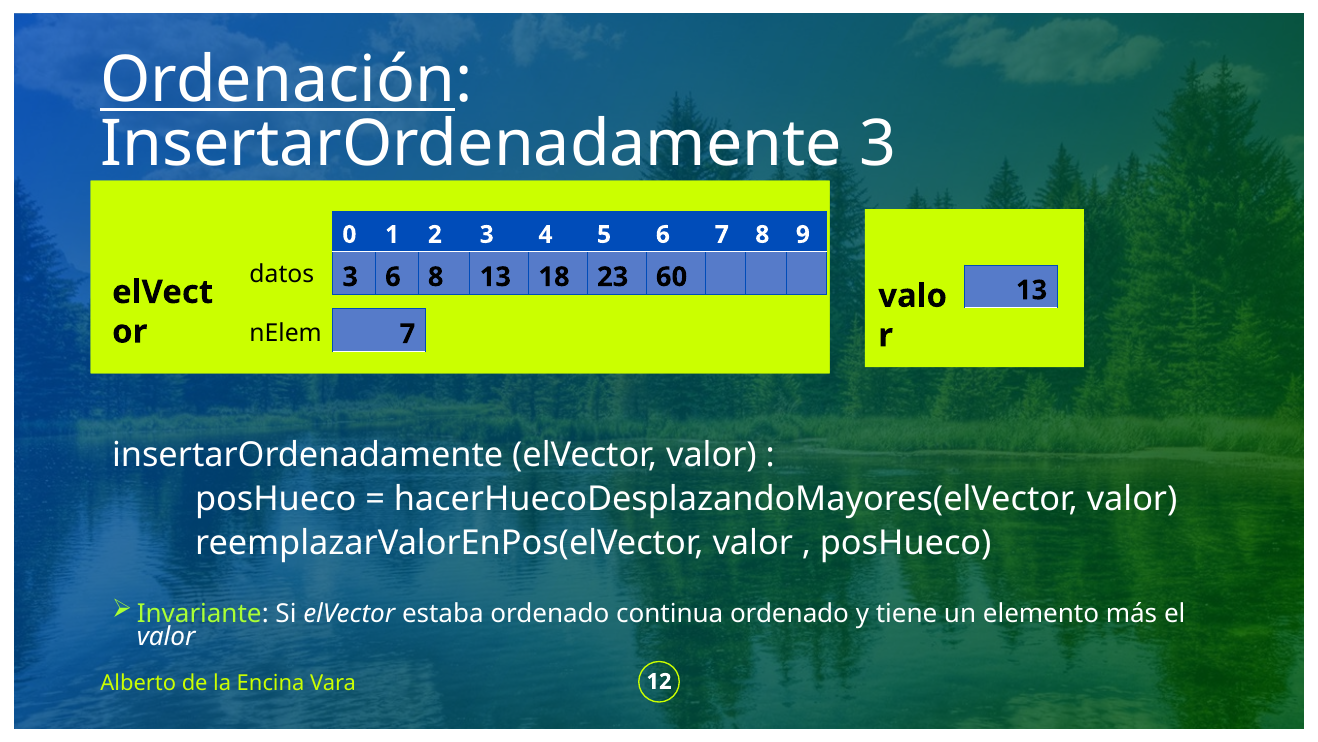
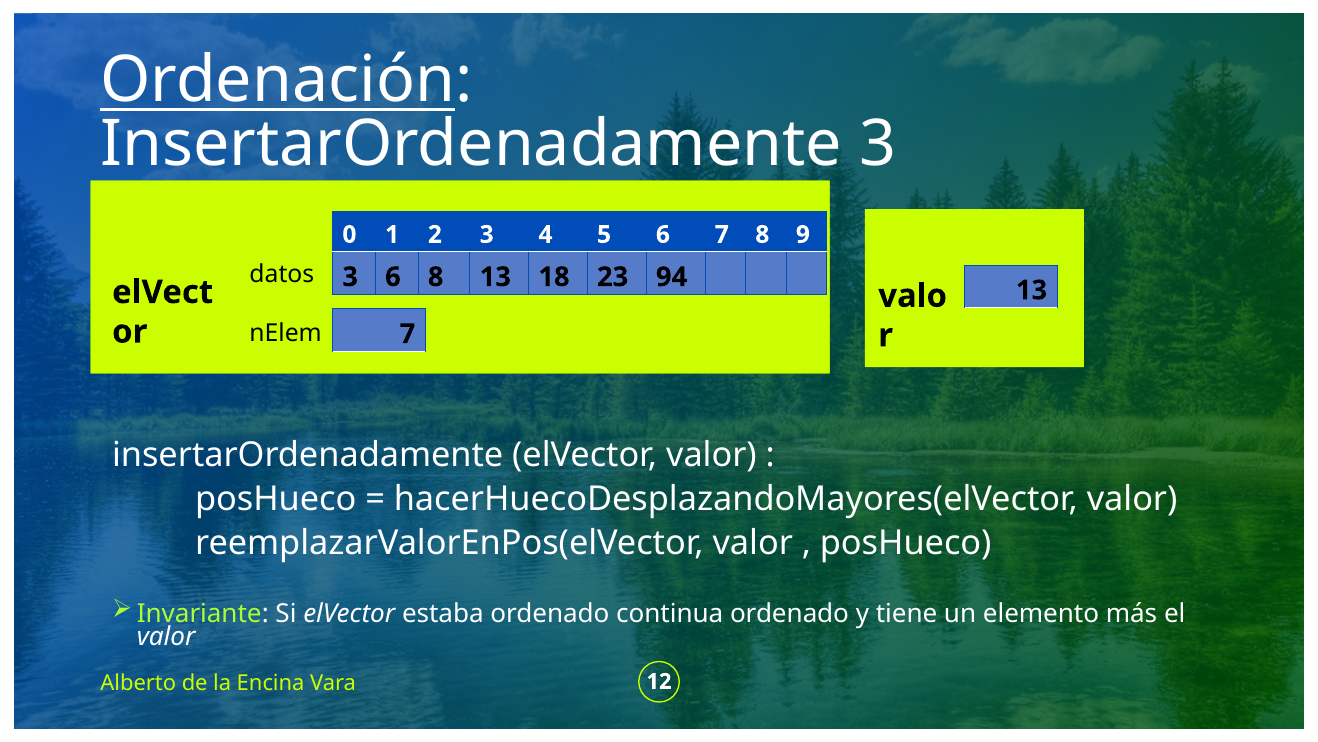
60: 60 -> 94
